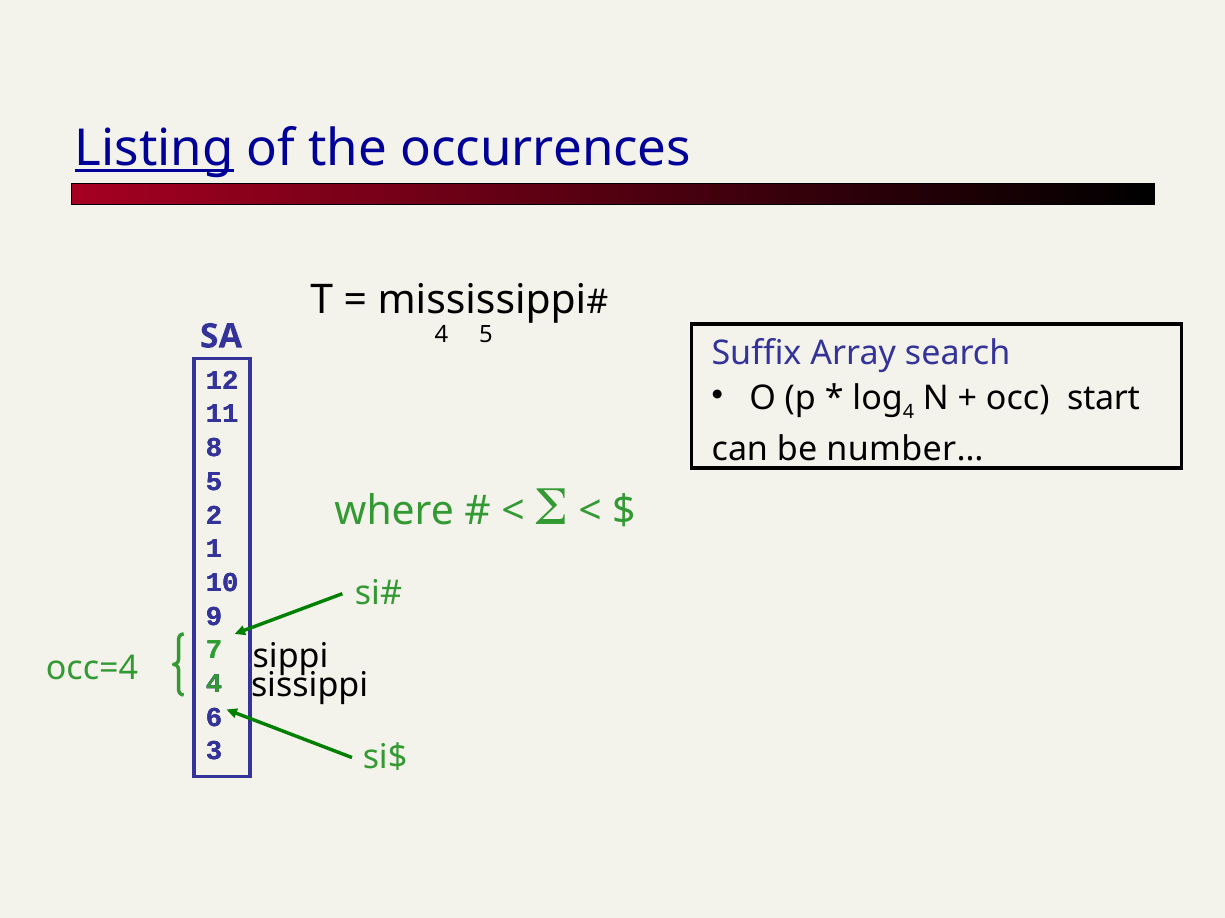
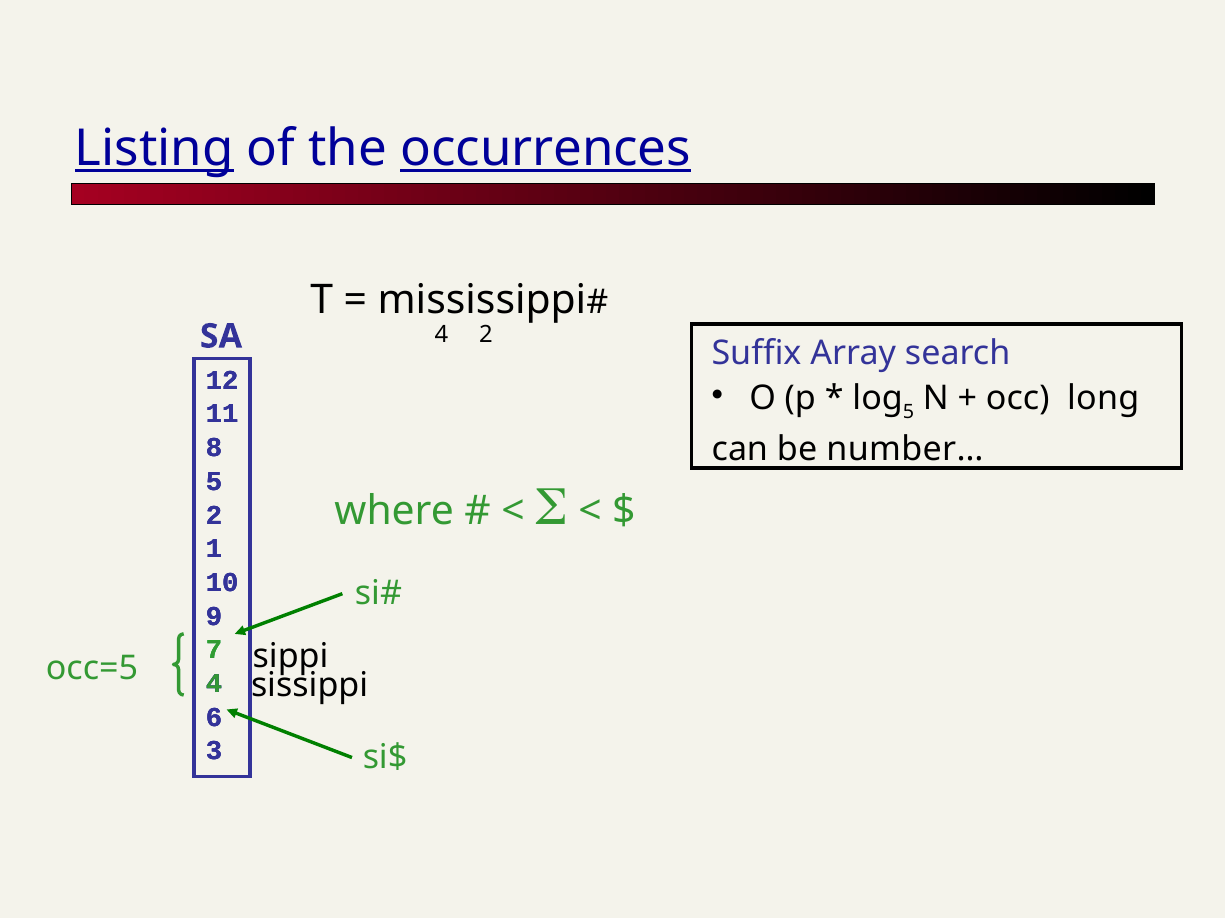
occurrences underline: none -> present
4 5: 5 -> 2
4 at (909, 412): 4 -> 5
start: start -> long
occ=4: occ=4 -> occ=5
